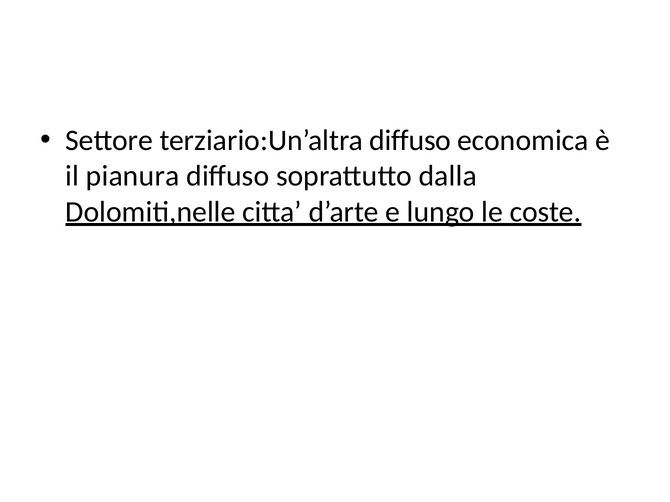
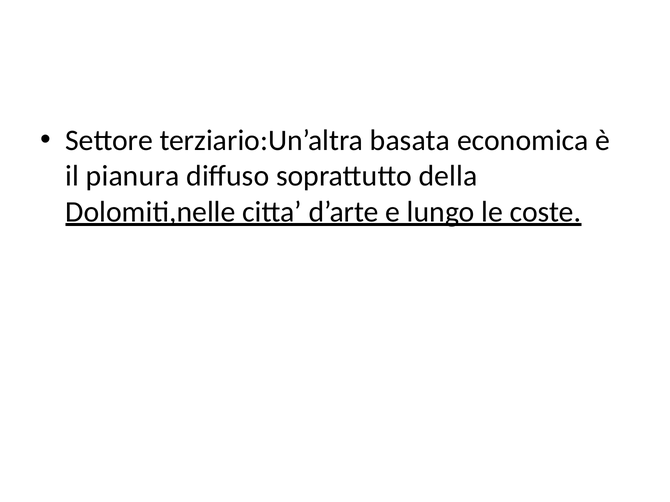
terziario:Un’altra diffuso: diffuso -> basata
dalla: dalla -> della
